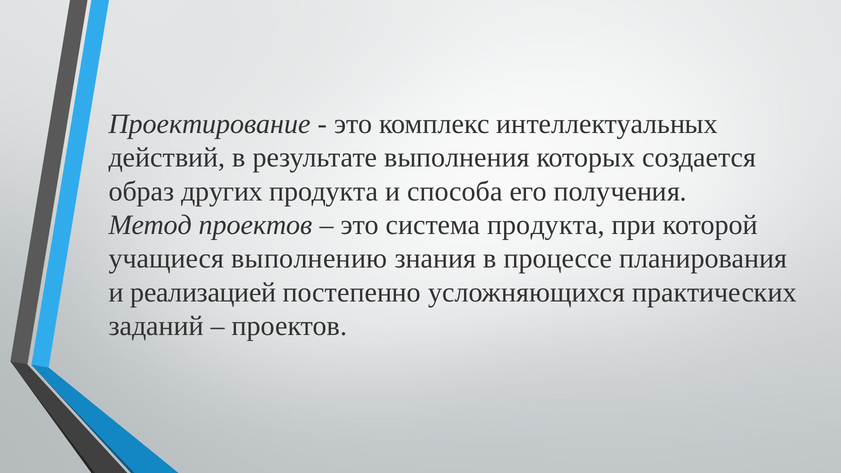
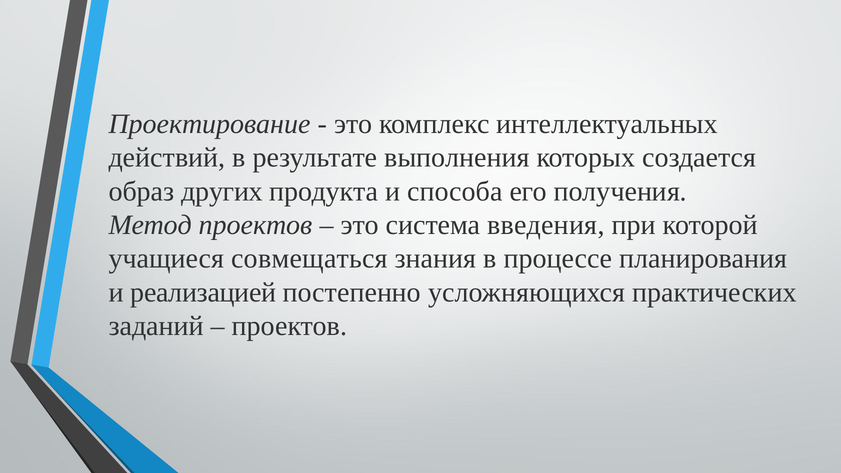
система продукта: продукта -> введения
выполнению: выполнению -> совмещаться
